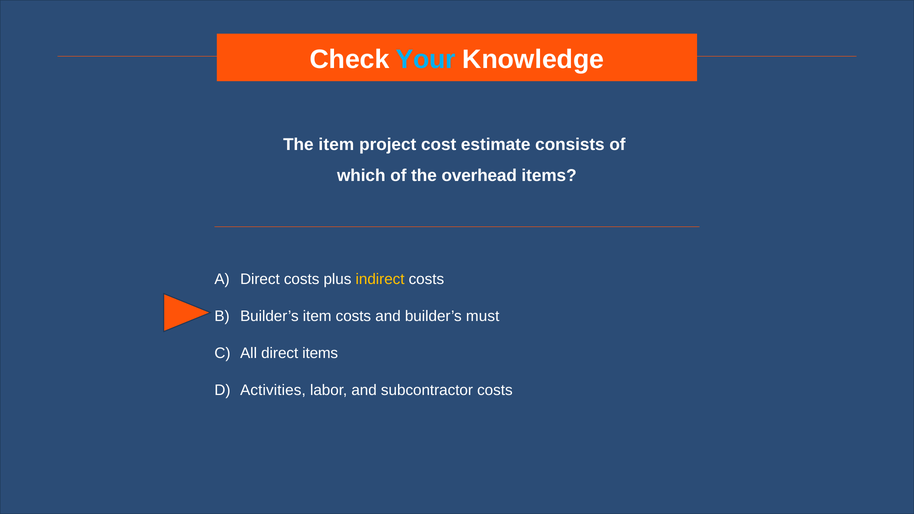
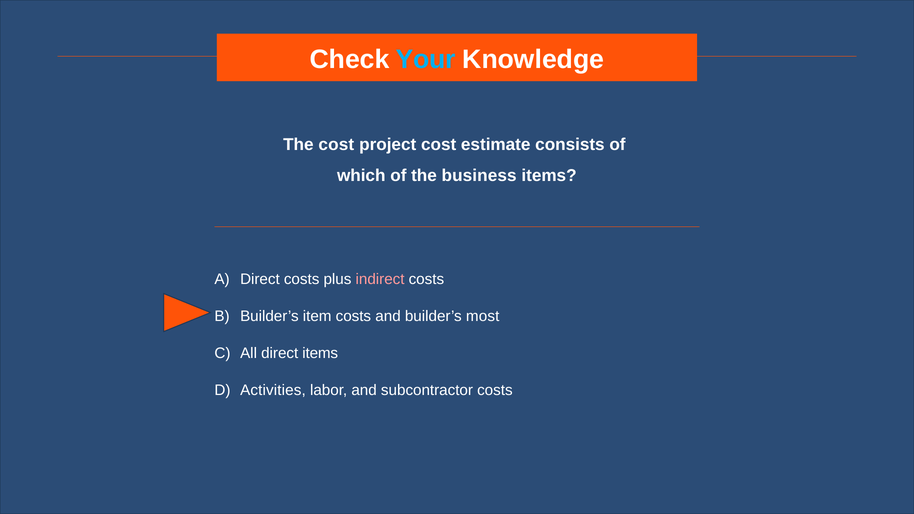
The item: item -> cost
overhead: overhead -> business
indirect colour: yellow -> pink
must: must -> most
